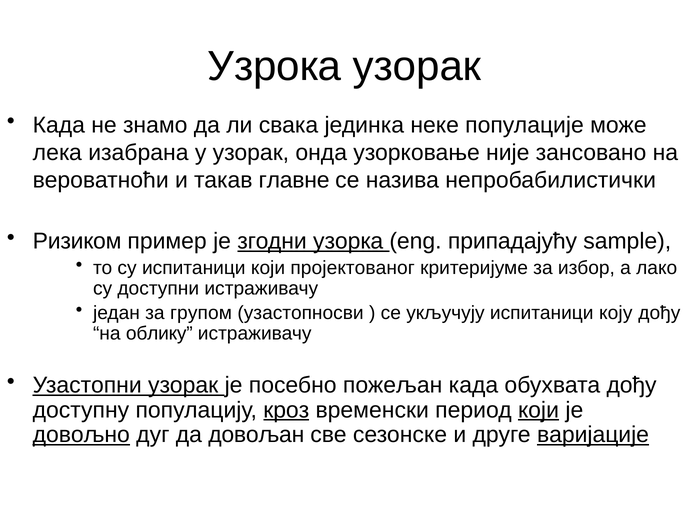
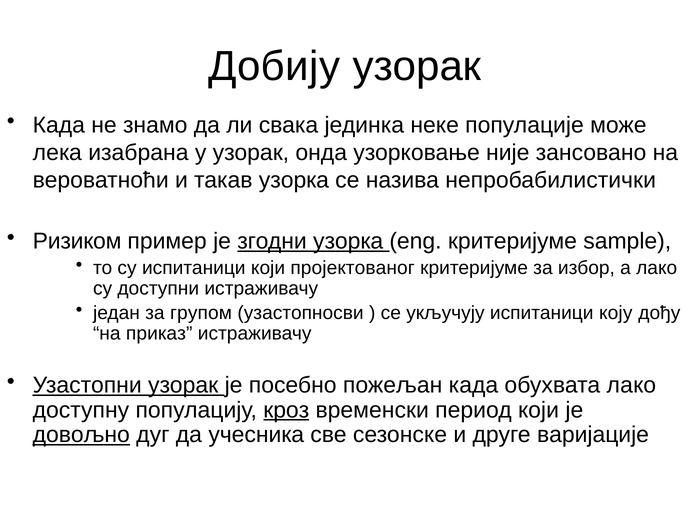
Узрока: Узрока -> Добију
такав главне: главне -> узорка
eng припадајућу: припадајућу -> критеријуме
облику: облику -> приказ
обухвата дођу: дођу -> лако
који at (539, 411) underline: present -> none
довољан: довољан -> учесника
варијације underline: present -> none
